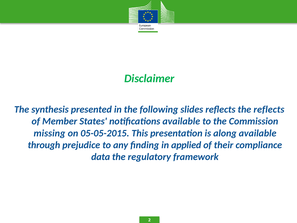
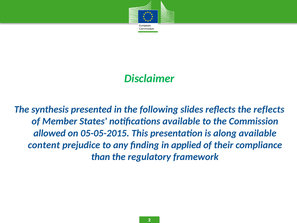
missing: missing -> allowed
through: through -> content
data: data -> than
